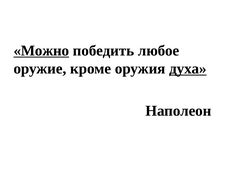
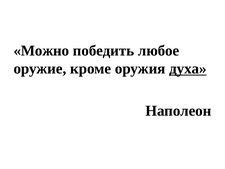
Можно underline: present -> none
